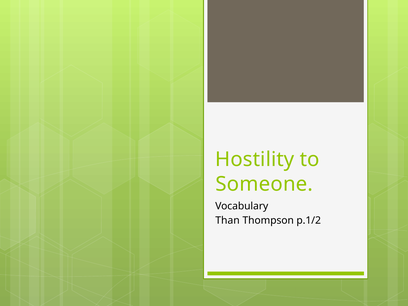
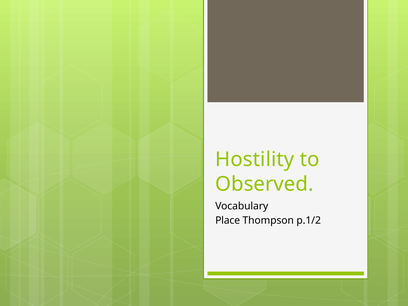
Someone: Someone -> Observed
Than: Than -> Place
